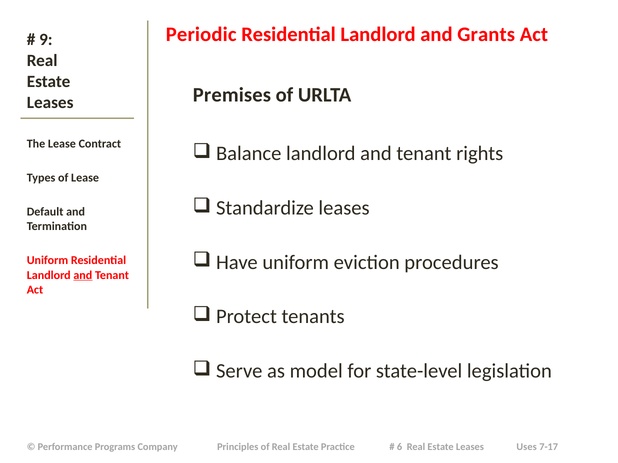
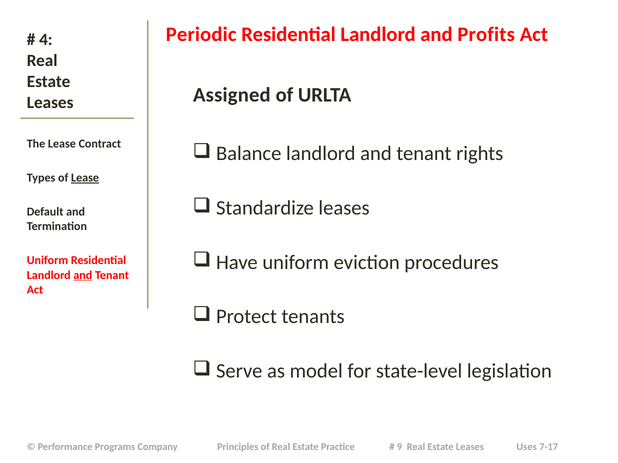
Grants: Grants -> Profits
9: 9 -> 4
Premises: Premises -> Assigned
Lease at (85, 178) underline: none -> present
6: 6 -> 9
